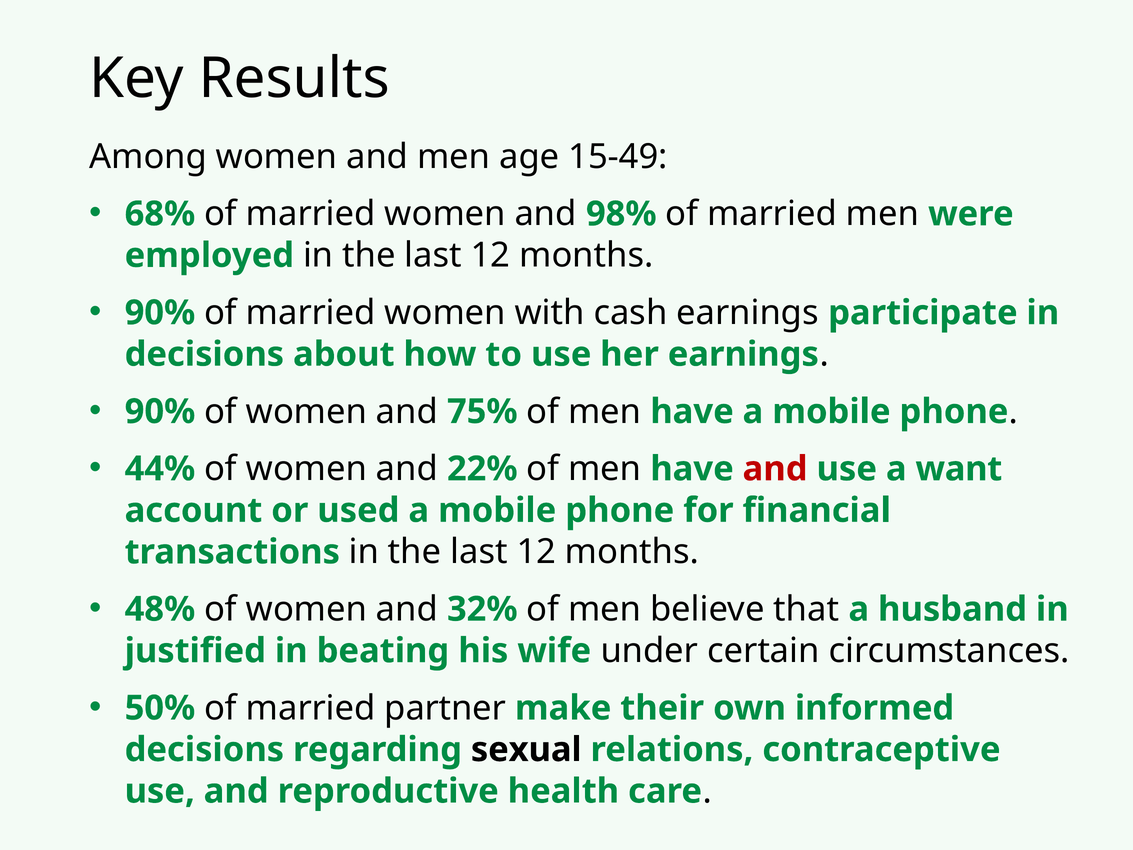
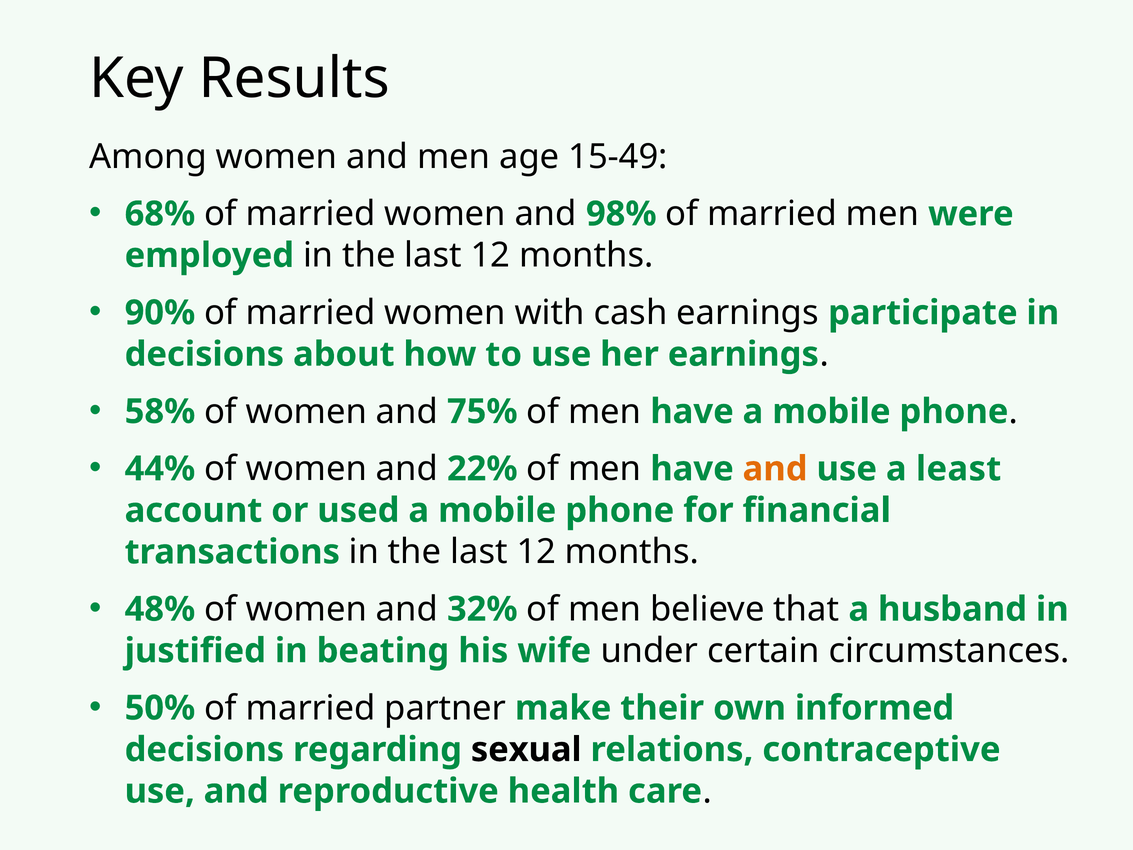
90% at (160, 411): 90% -> 58%
and at (775, 469) colour: red -> orange
want: want -> least
